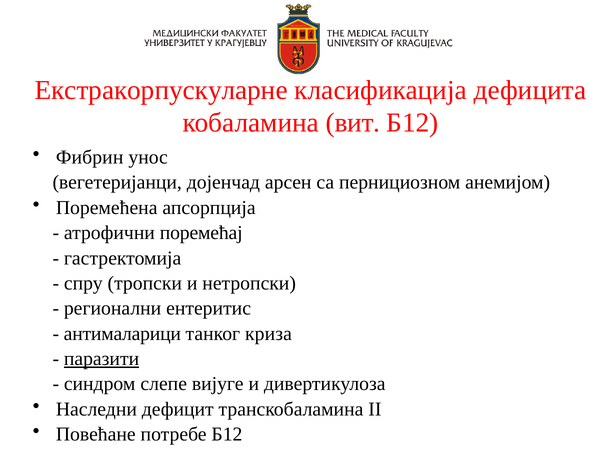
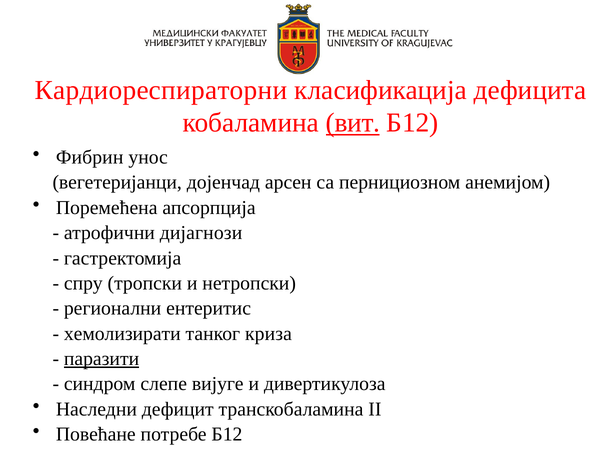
Екстракорпускуларне: Екстракорпускуларне -> Кардиореспираторни
вит underline: none -> present
поремећај: поремећај -> дијагнози
антималарици: антималарици -> хемолизирати
